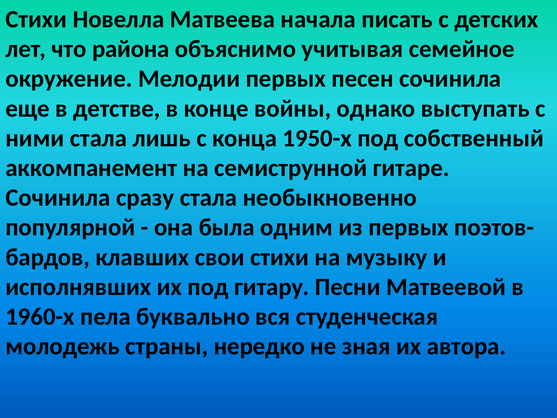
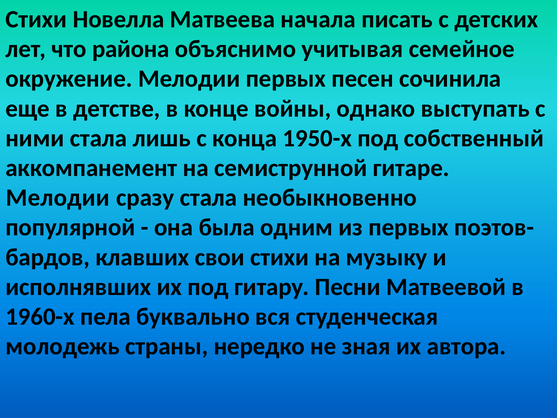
Сочинила at (58, 198): Сочинила -> Мелодии
